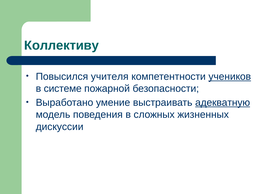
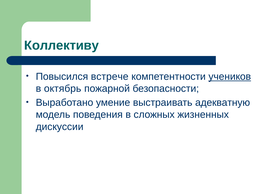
учителя: учителя -> встрече
системе: системе -> октябрь
адекватную underline: present -> none
